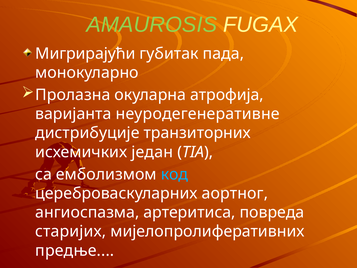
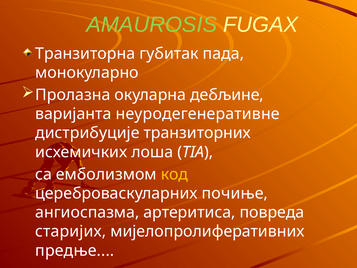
Мигрирајући: Мигрирајући -> Транзиторна
атрофија: атрофија -> дебљине
један: један -> лоша
код colour: light blue -> yellow
аортног: аортног -> почиње
